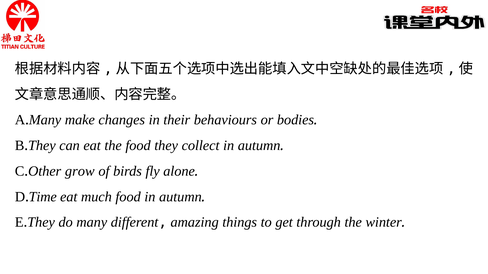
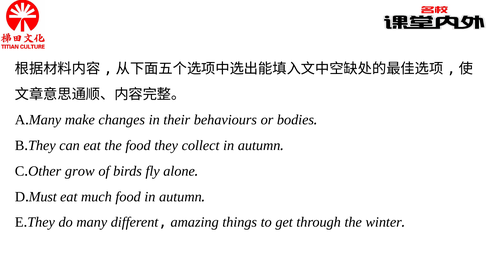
Time: Time -> Must
